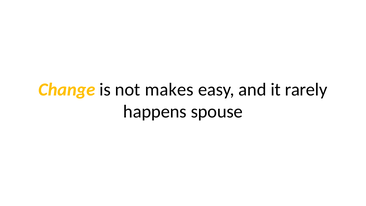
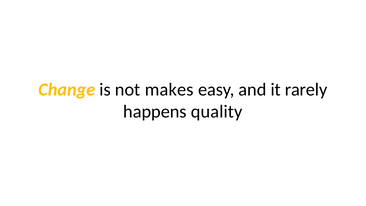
spouse: spouse -> quality
